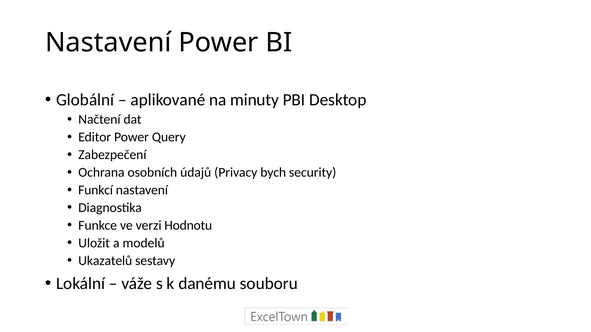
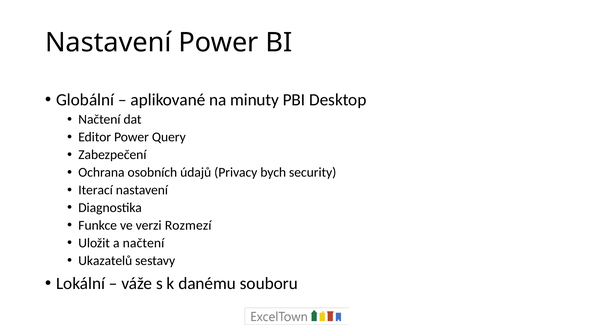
Funkcí: Funkcí -> Iterací
Hodnotu: Hodnotu -> Rozmezí
a modelů: modelů -> načtení
